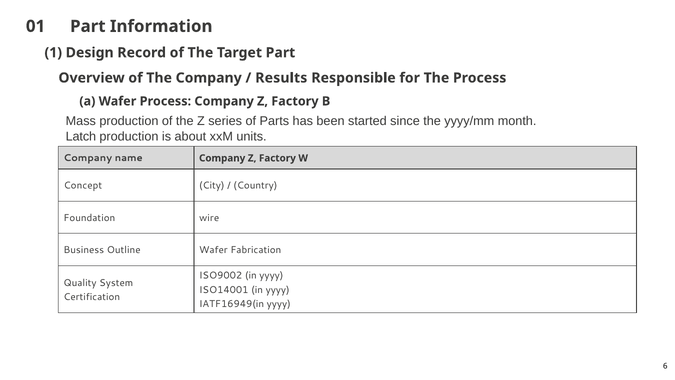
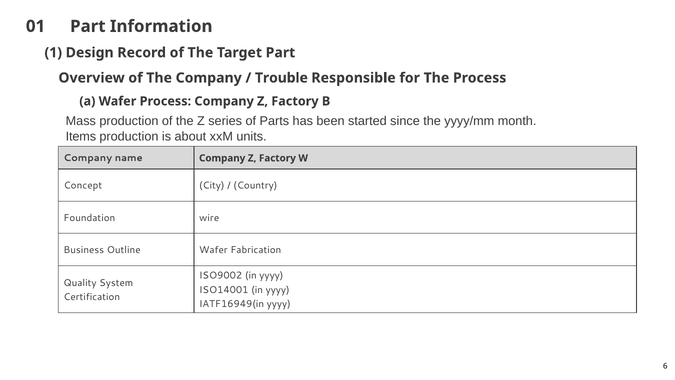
Results: Results -> Trouble
Latch: Latch -> Items
